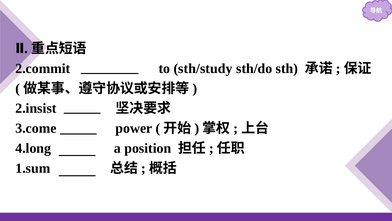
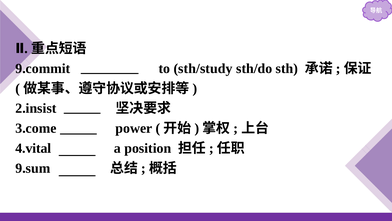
2.commit: 2.commit -> 9.commit
4.long: 4.long -> 4.vital
1.sum: 1.sum -> 9.sum
